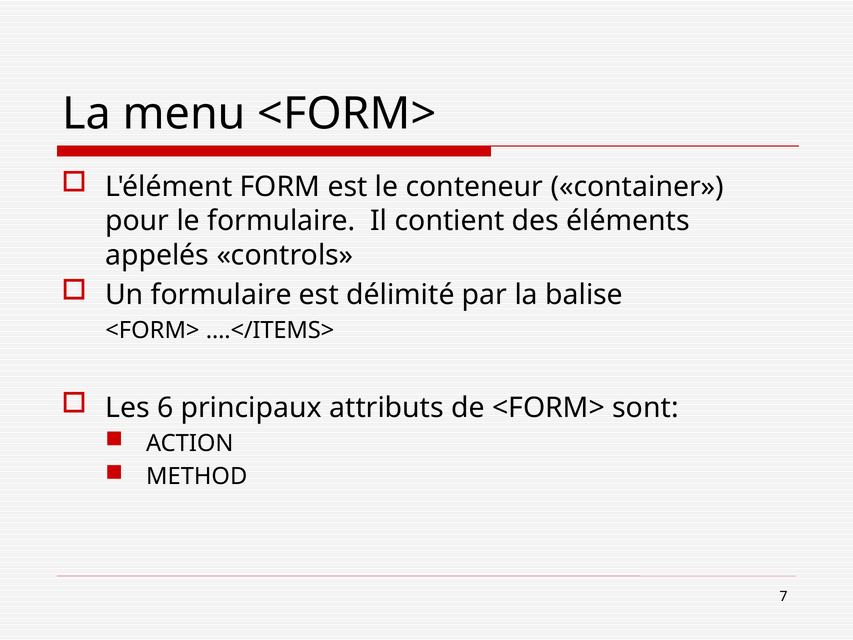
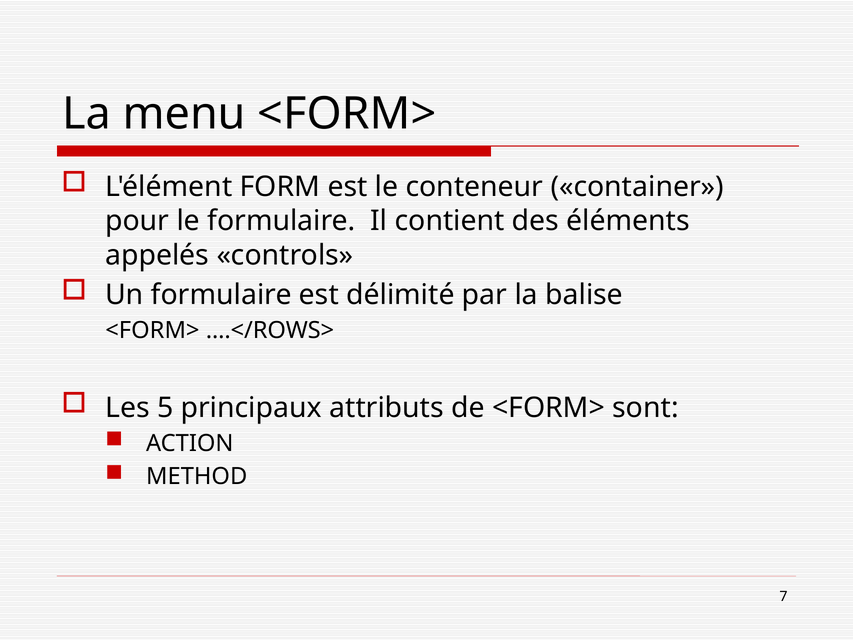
….</ITEMS>: ….</ITEMS> -> ….</ROWS>
6: 6 -> 5
